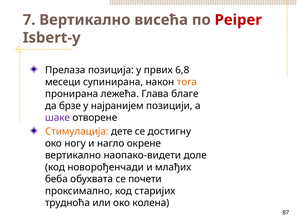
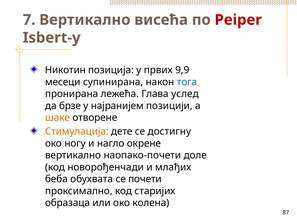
Прелаза: Прелаза -> Никотин
6,8: 6,8 -> 9,9
тога colour: orange -> blue
благе: благе -> услед
шаке colour: purple -> orange
наопако-видети: наопако-видети -> наопако-почети
трудноћа: трудноћа -> образaца
